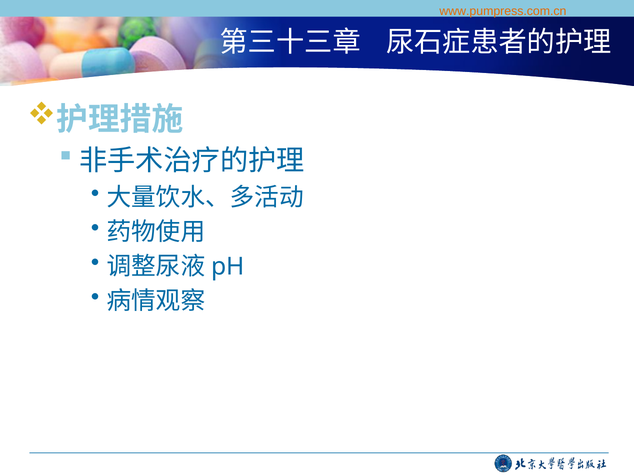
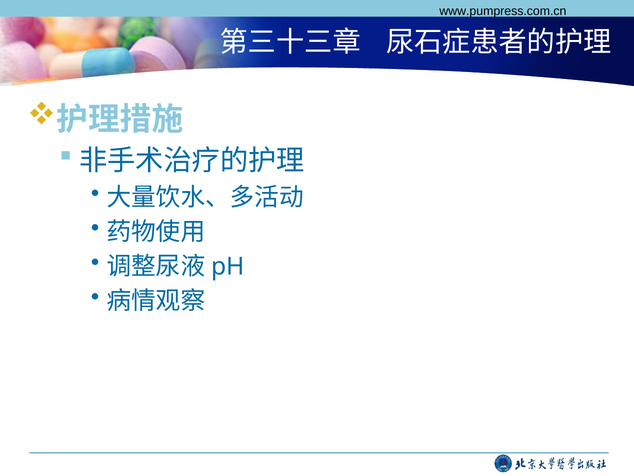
www.pumpress.com.cn colour: orange -> black
